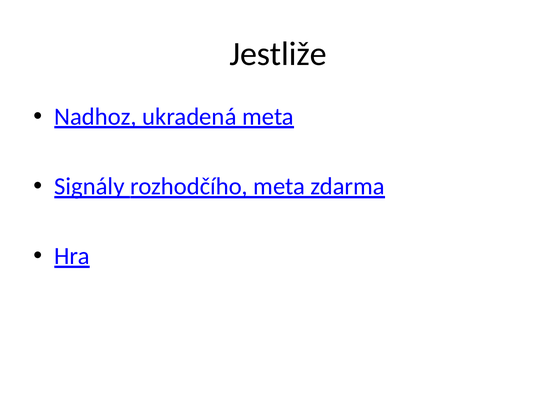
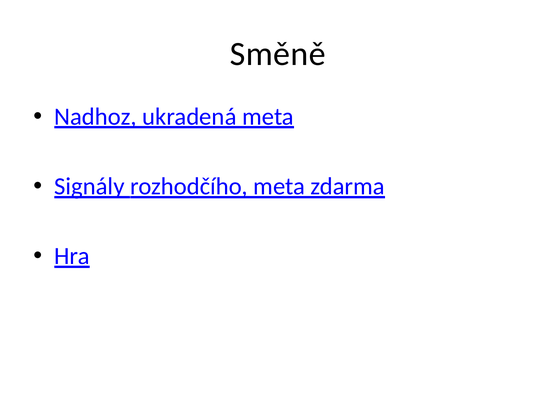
Jestliže: Jestliže -> Směně
